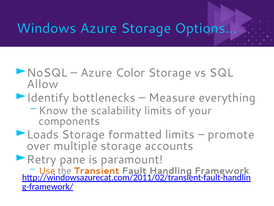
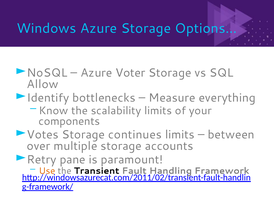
Color: Color -> Voter
Loads: Loads -> Votes
formatted: formatted -> continues
promote: promote -> between
Transient colour: orange -> black
